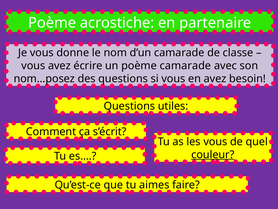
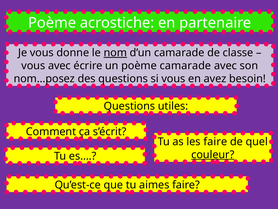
nom underline: none -> present
vous avez: avez -> avec
les vous: vous -> faire
